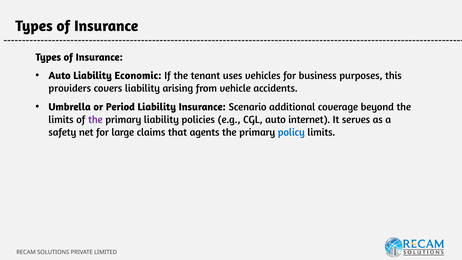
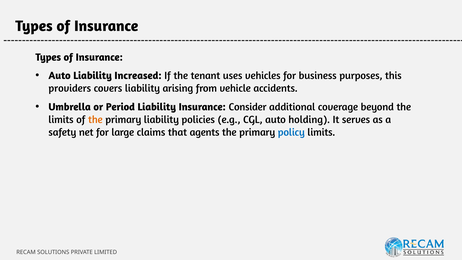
Economic: Economic -> Increased
Scenario: Scenario -> Consider
the at (95, 120) colour: purple -> orange
internet: internet -> holding
